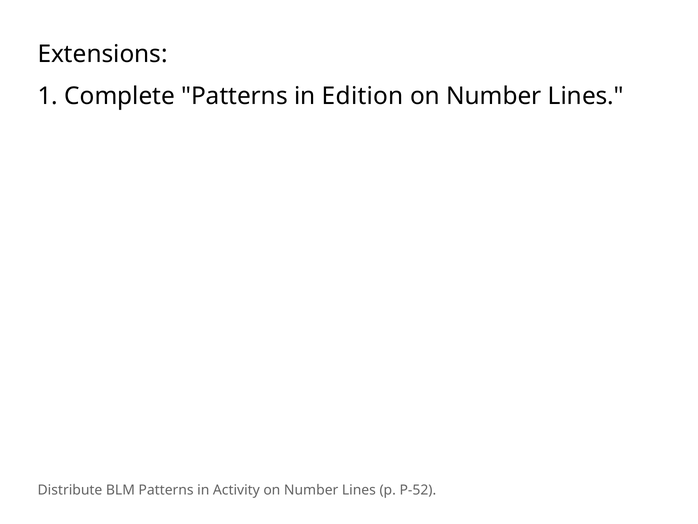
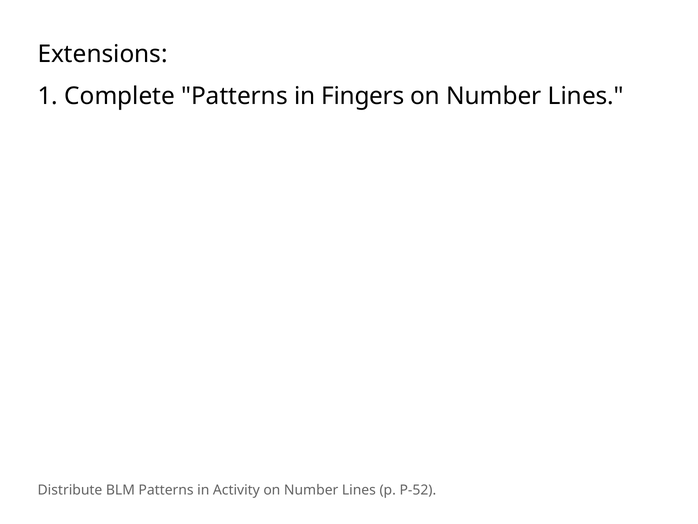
Edition: Edition -> Fingers
